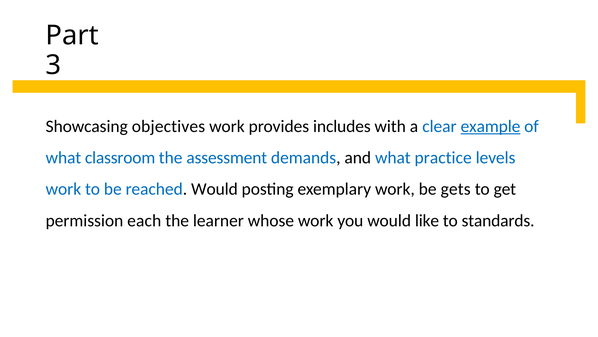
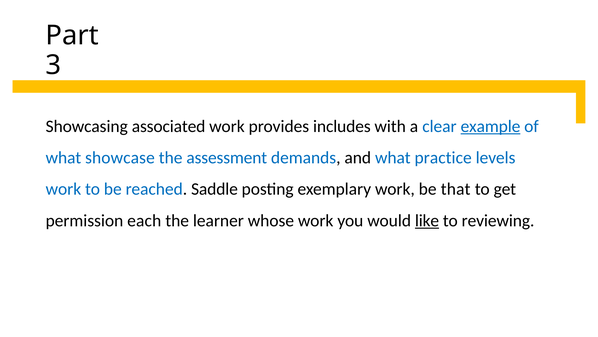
objectives: objectives -> associated
classroom: classroom -> showcase
reached Would: Would -> Saddle
gets: gets -> that
like underline: none -> present
standards: standards -> reviewing
